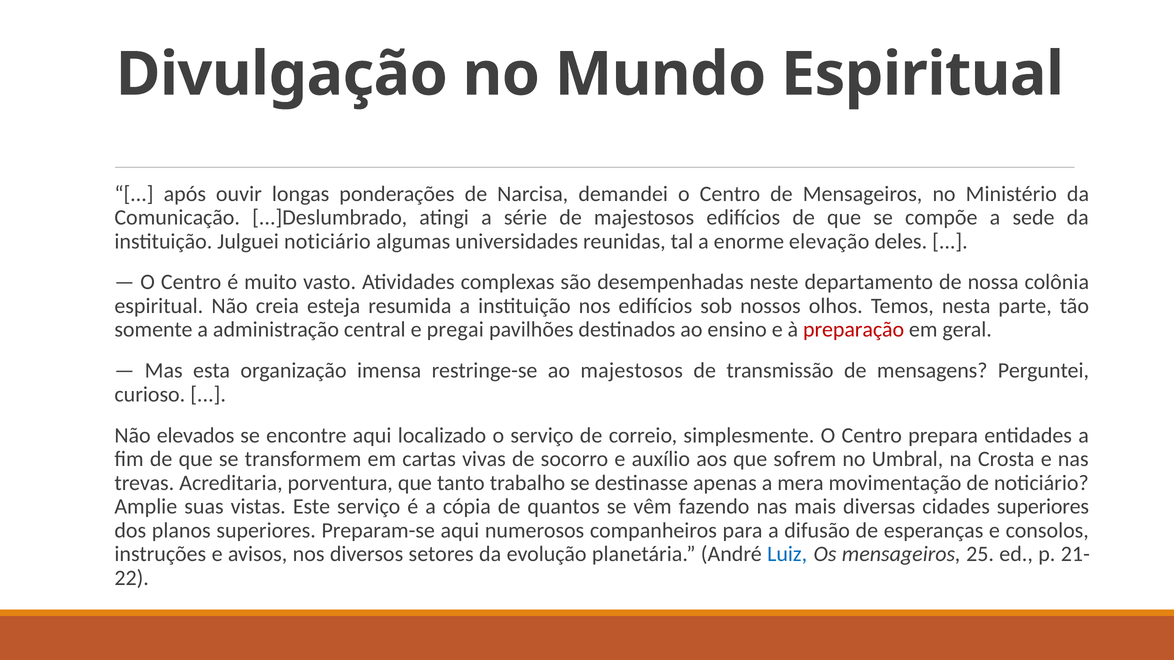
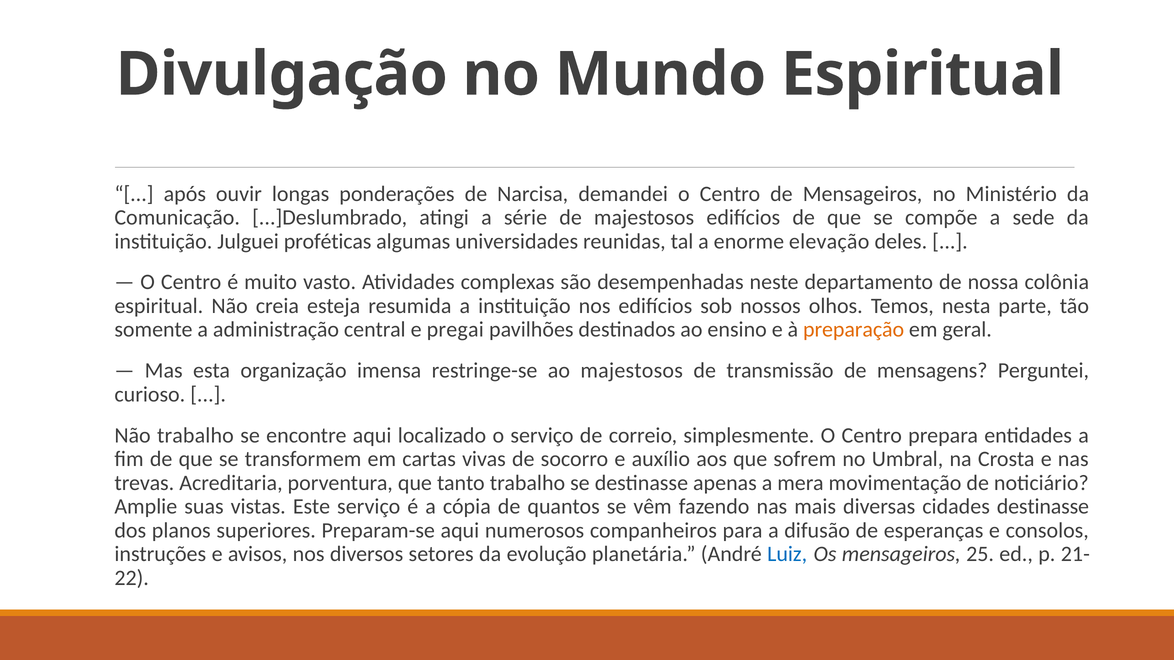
Julguei noticiário: noticiário -> proféticas
preparação colour: red -> orange
Não elevados: elevados -> trabalho
cidades superiores: superiores -> destinasse
